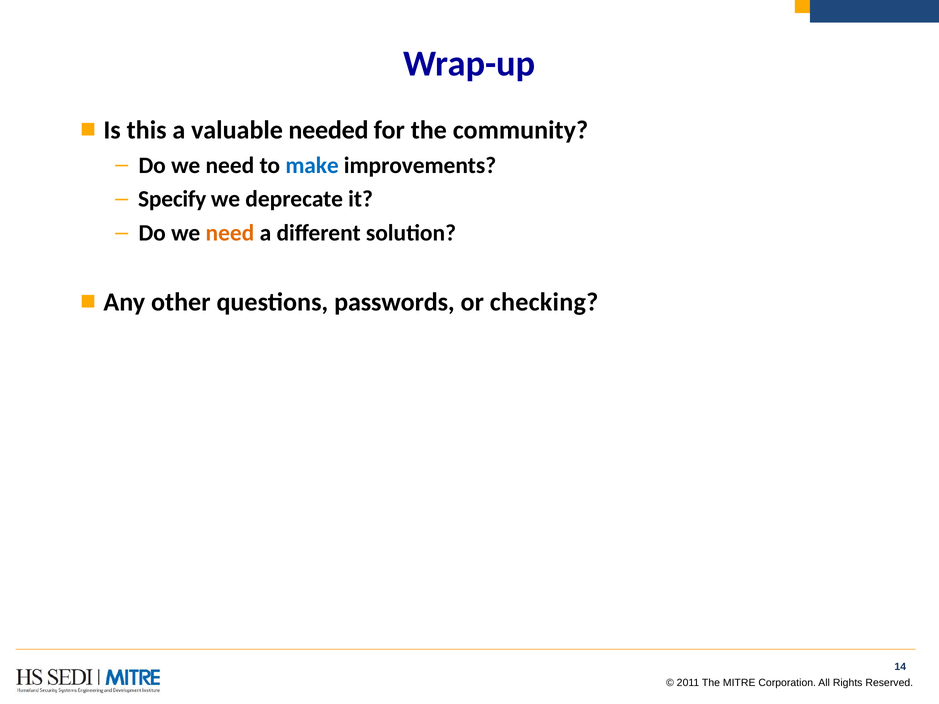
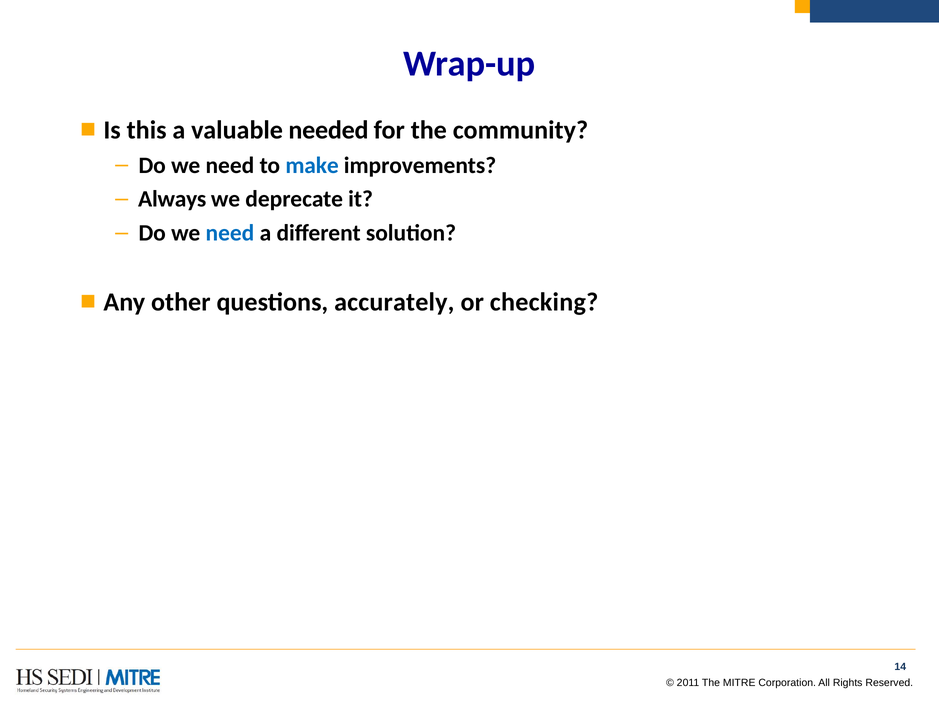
Specify: Specify -> Always
need at (230, 233) colour: orange -> blue
passwords: passwords -> accurately
